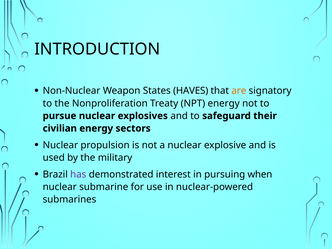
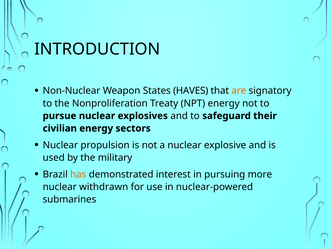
has colour: purple -> orange
when: when -> more
submarine: submarine -> withdrawn
